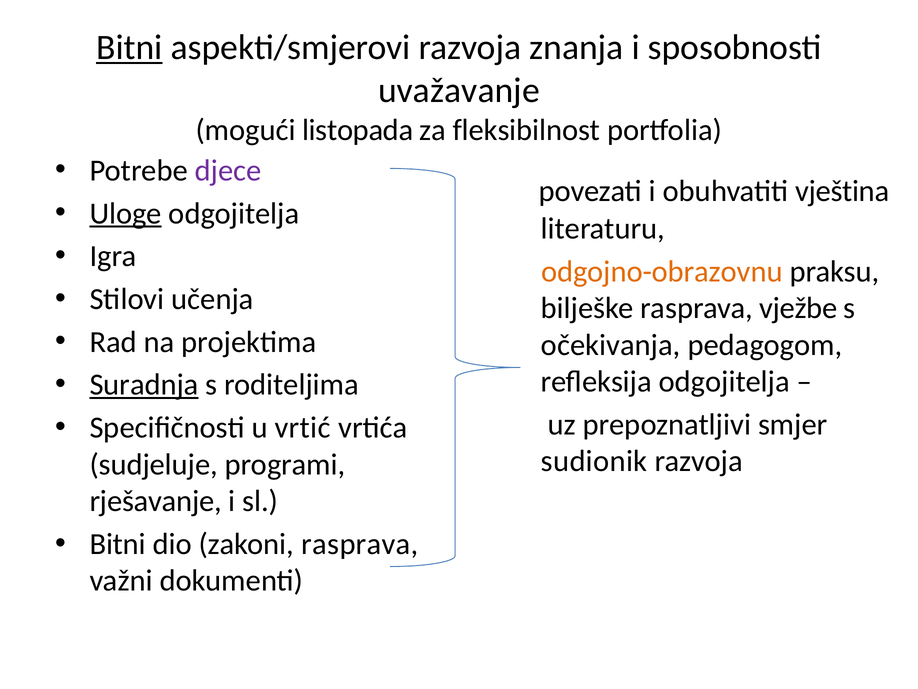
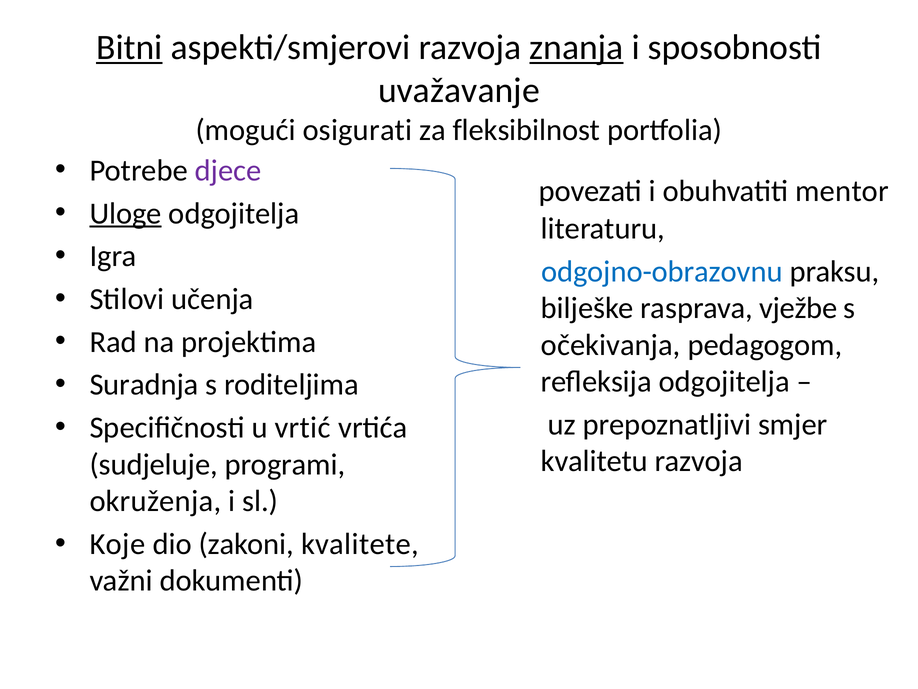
znanja underline: none -> present
listopada: listopada -> osigurati
vještina: vještina -> mentor
odgojno-obrazovnu colour: orange -> blue
Suradnja underline: present -> none
sudionik: sudionik -> kvalitetu
rješavanje: rješavanje -> okruženja
Bitni at (118, 544): Bitni -> Koje
zakoni rasprava: rasprava -> kvalitete
